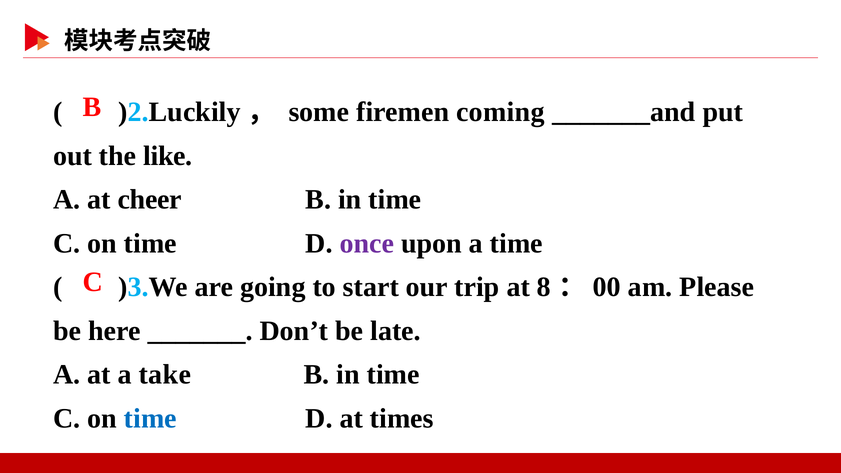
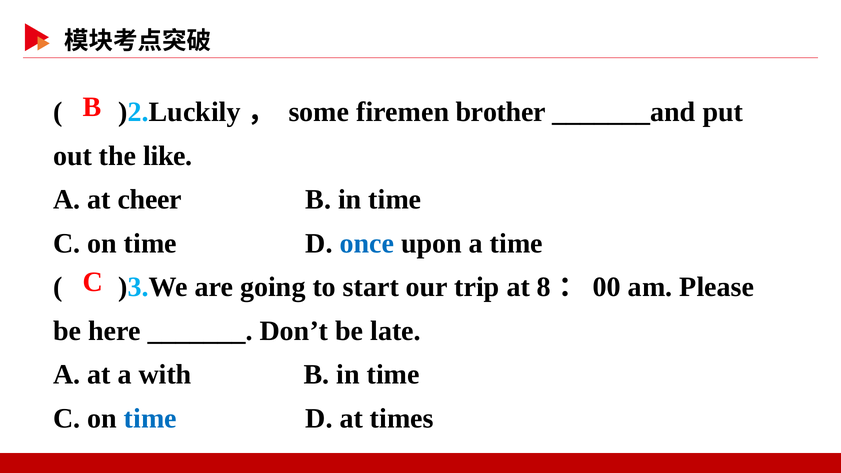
coming: coming -> brother
once colour: purple -> blue
take: take -> with
